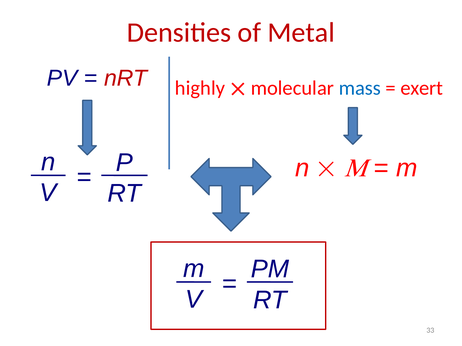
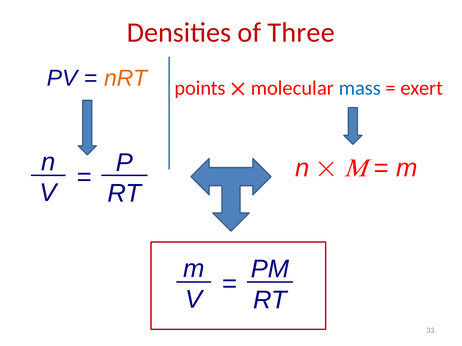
Metal: Metal -> Three
nRT colour: red -> orange
highly: highly -> points
